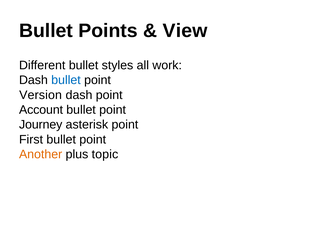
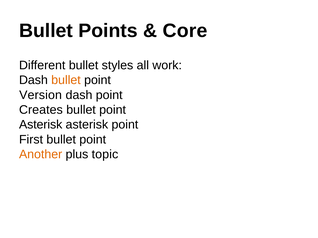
View: View -> Core
bullet at (66, 80) colour: blue -> orange
Account: Account -> Creates
Journey at (41, 125): Journey -> Asterisk
